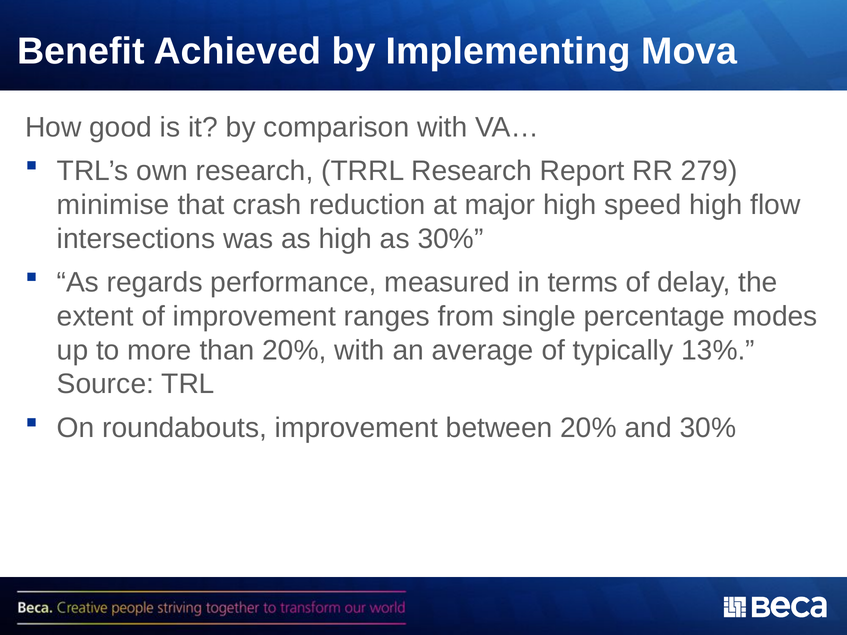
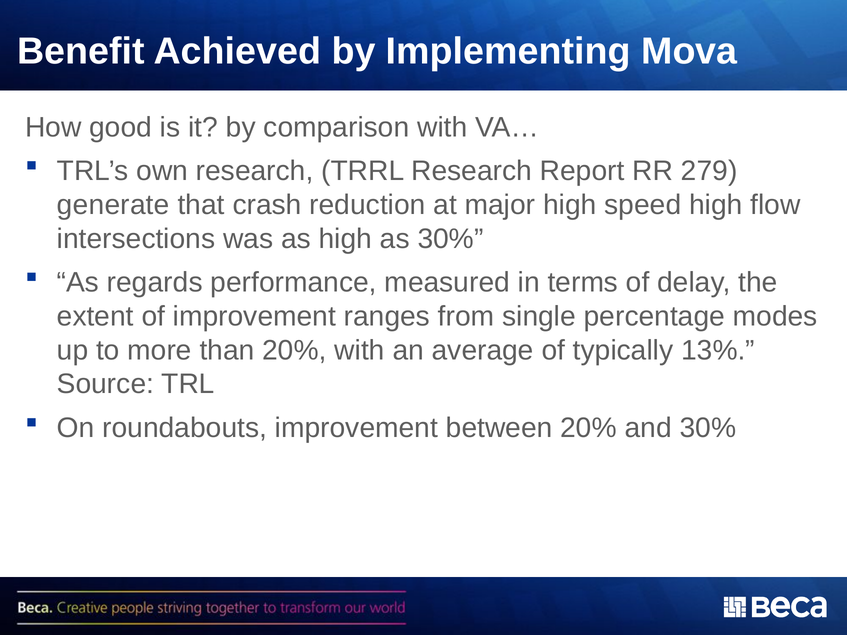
minimise: minimise -> generate
